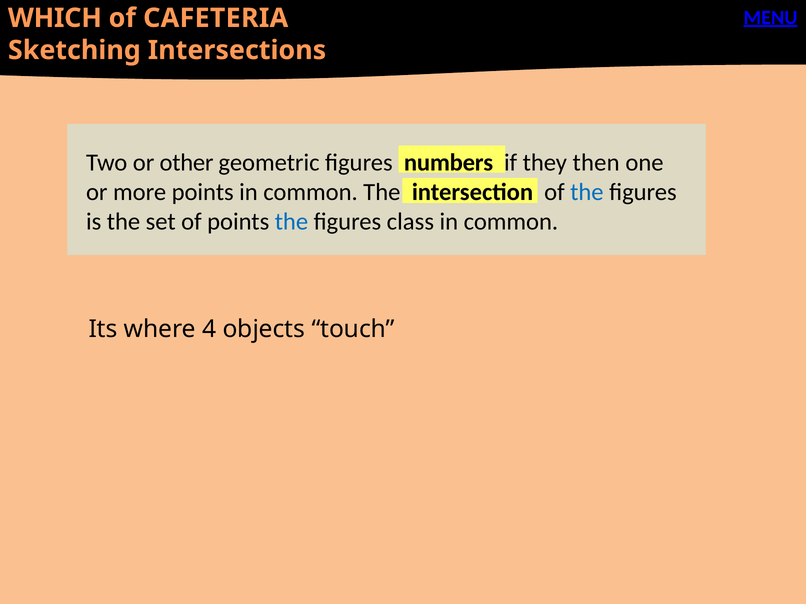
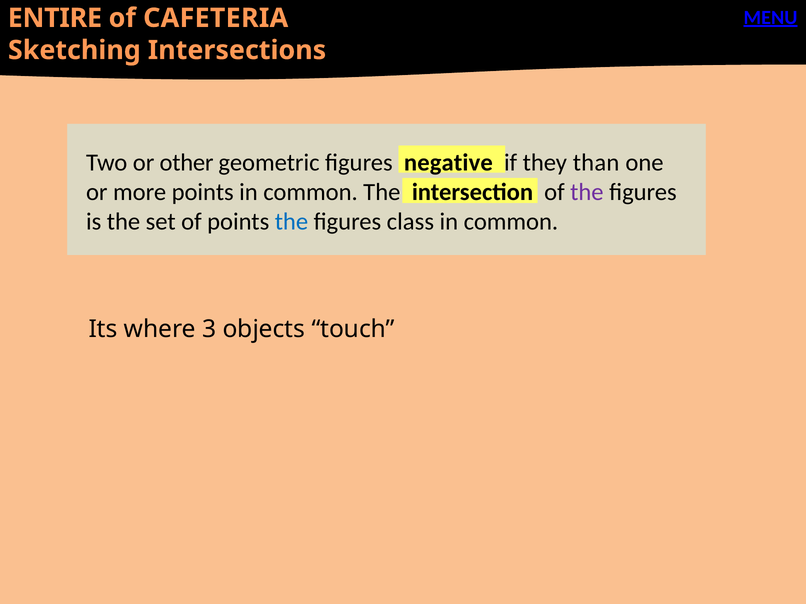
WHICH: WHICH -> ENTIRE
numbers: numbers -> negative
then: then -> than
the at (587, 192) colour: blue -> purple
4: 4 -> 3
